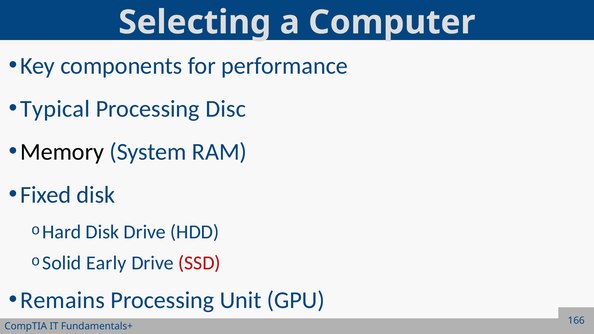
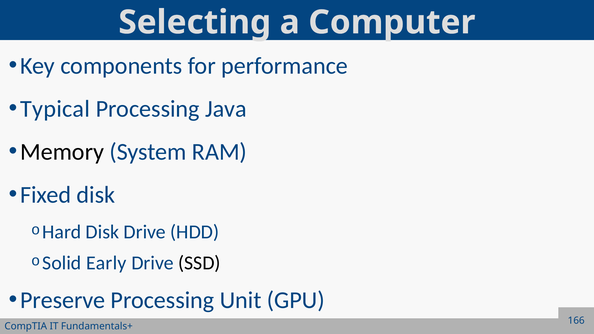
Disc: Disc -> Java
SSD colour: red -> black
Remains: Remains -> Preserve
